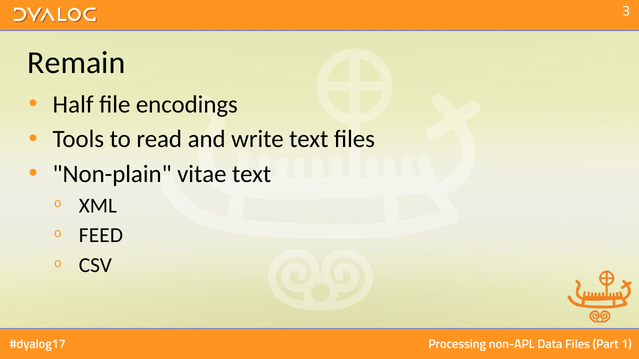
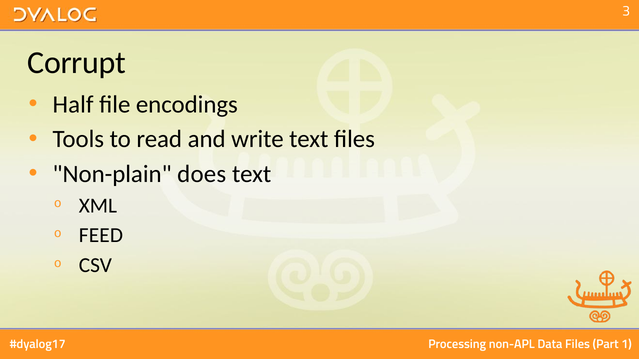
Remain: Remain -> Corrupt
vitae: vitae -> does
